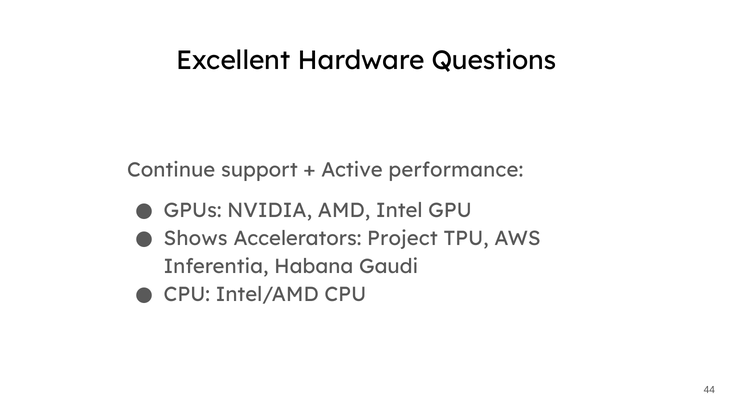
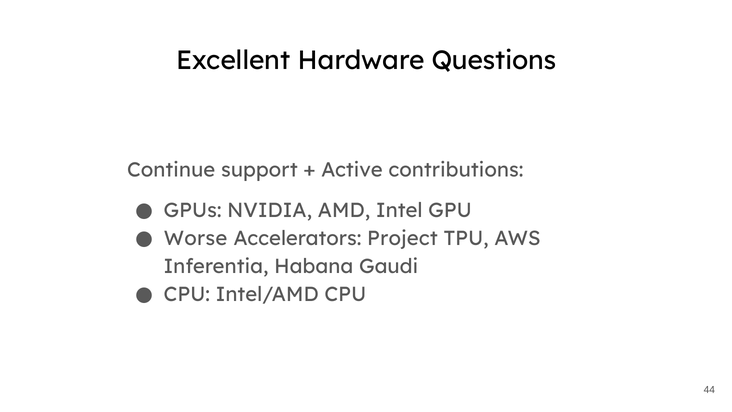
performance: performance -> contributions
Shows: Shows -> Worse
